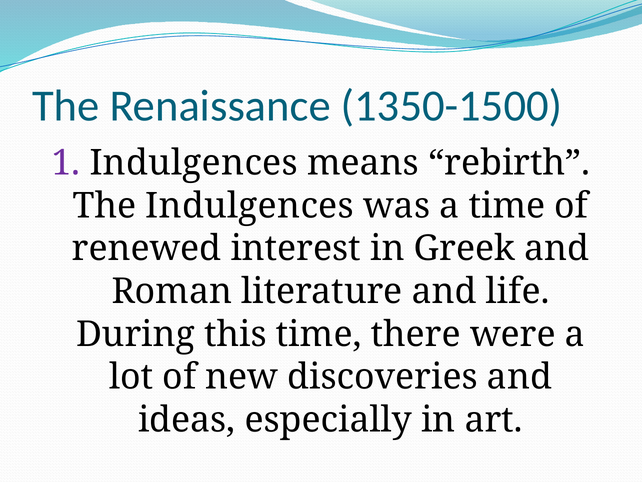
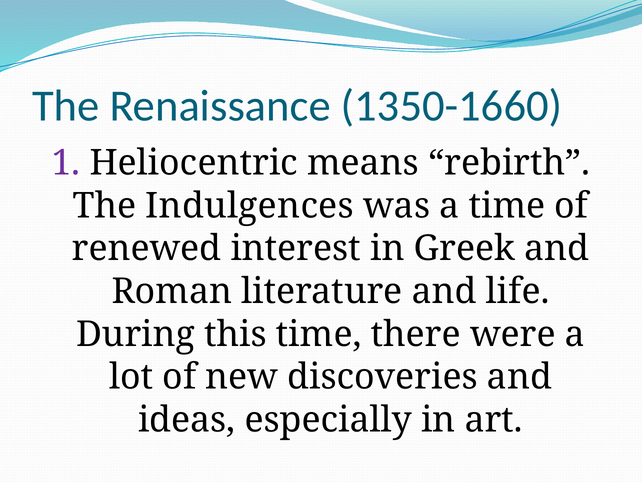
1350-1500: 1350-1500 -> 1350-1660
1 Indulgences: Indulgences -> Heliocentric
